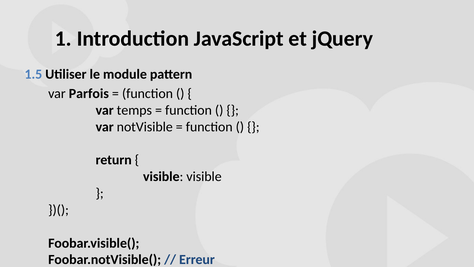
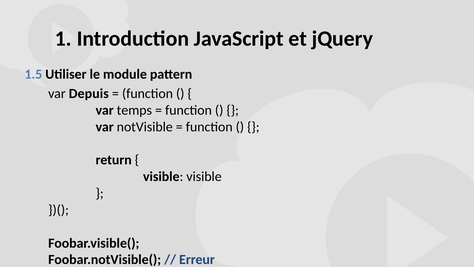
Parfois: Parfois -> Depuis
